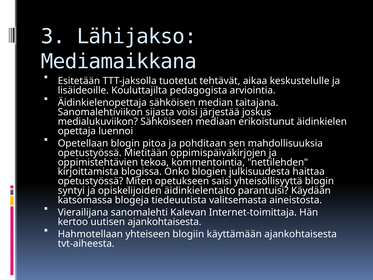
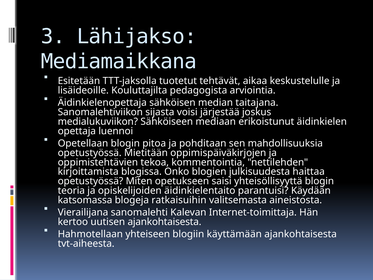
syntyi: syntyi -> teoria
tiedeuutista: tiedeuutista -> ratkaisuihin
